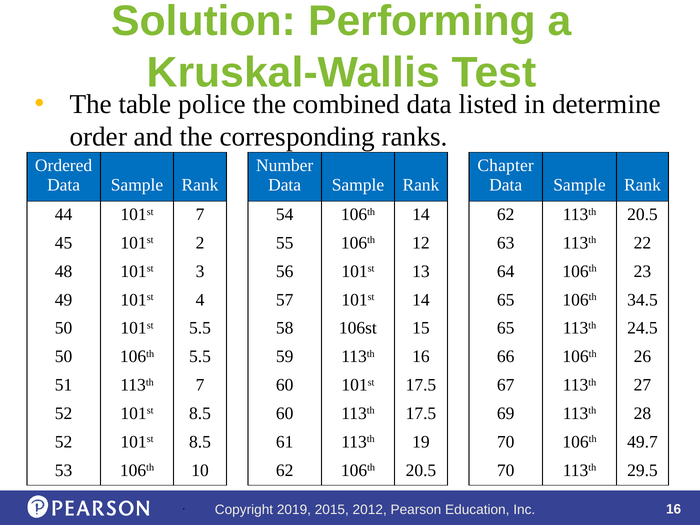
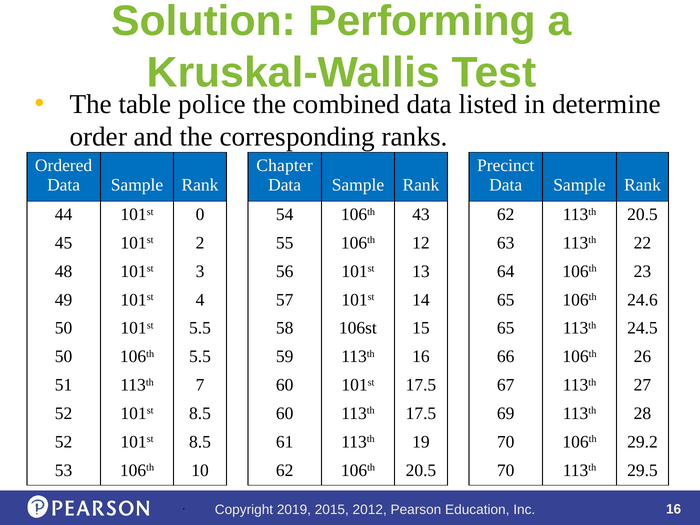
Number: Number -> Chapter
Chapter: Chapter -> Precinct
101st 7: 7 -> 0
106th 14: 14 -> 43
34.5: 34.5 -> 24.6
49.7: 49.7 -> 29.2
